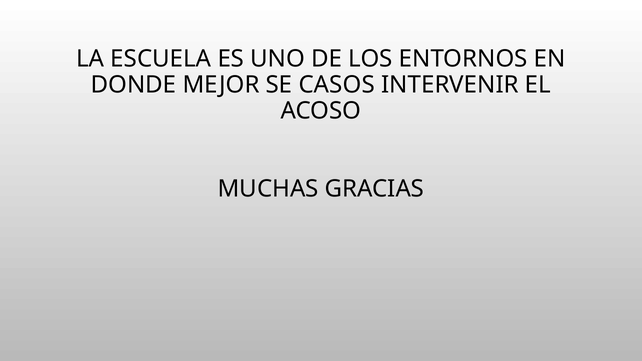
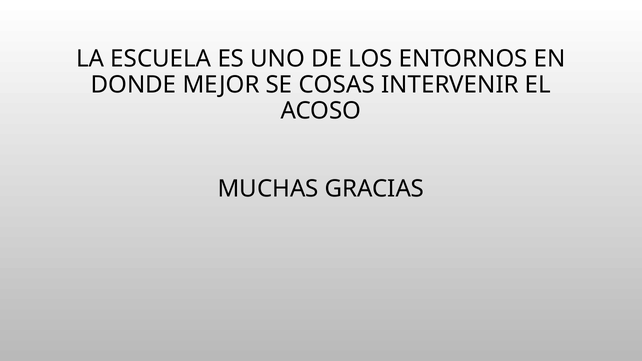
CASOS: CASOS -> COSAS
